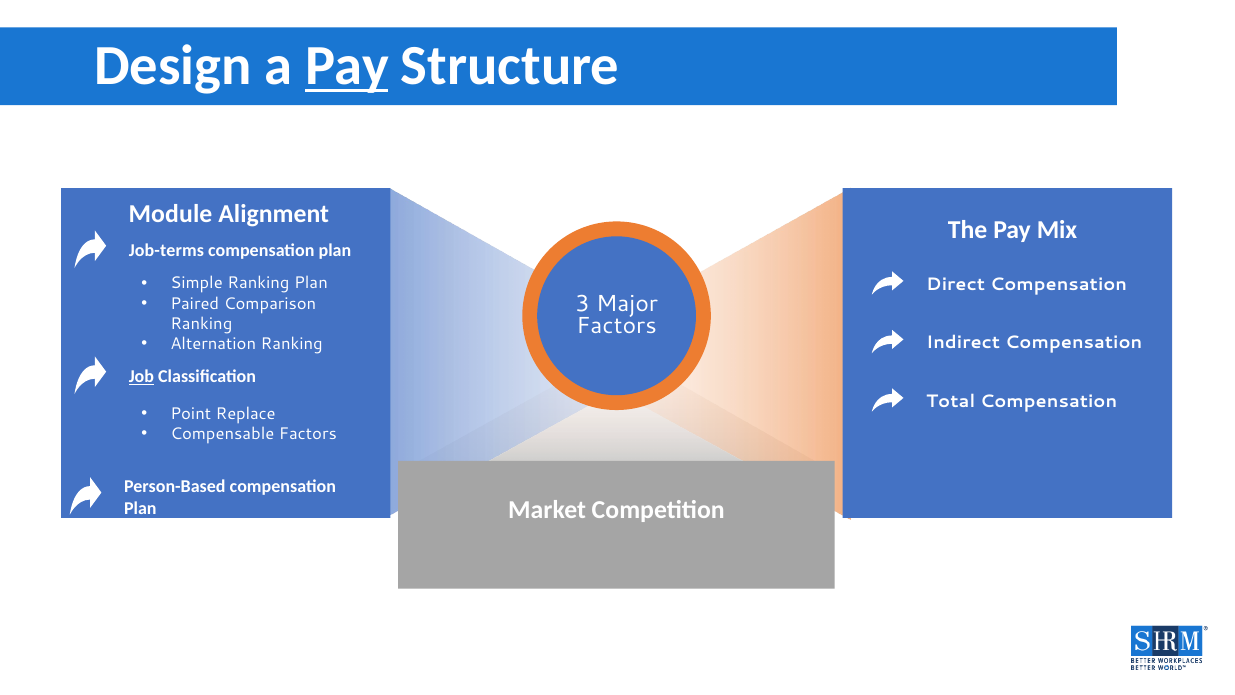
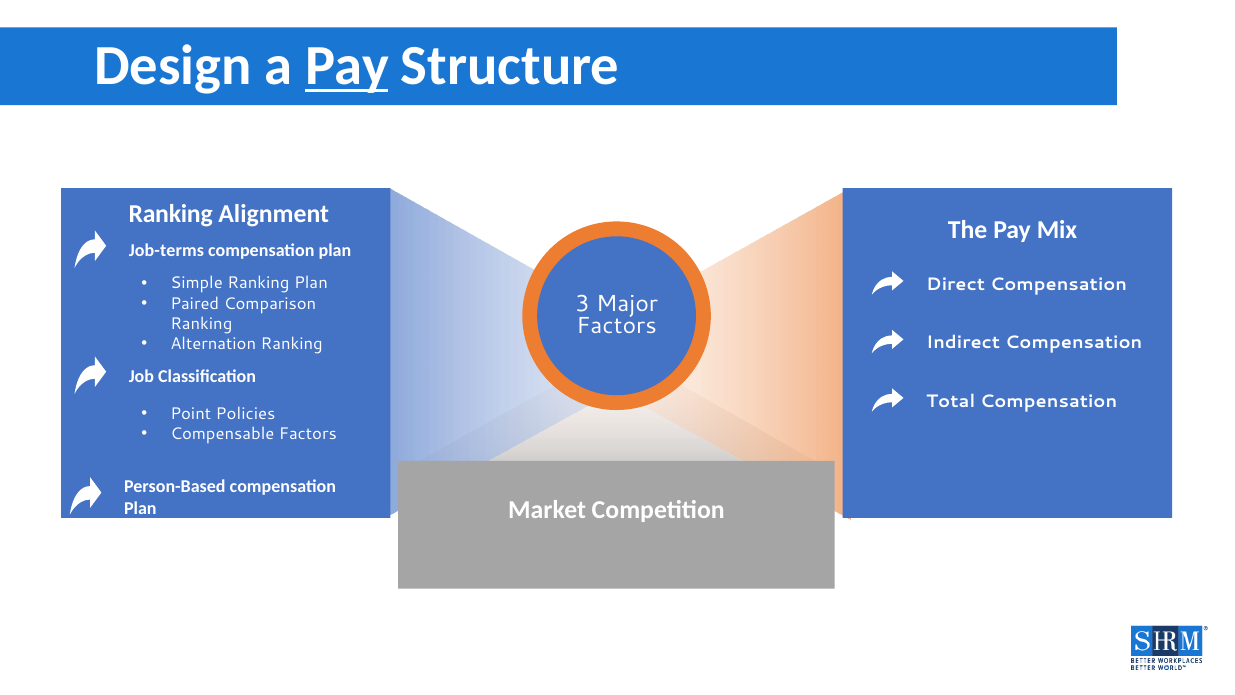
Module at (170, 214): Module -> Ranking
Job underline: present -> none
Replace: Replace -> Policies
